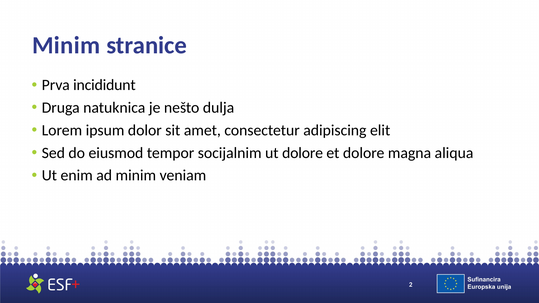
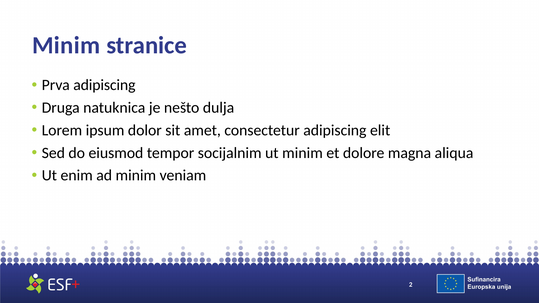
Prva incididunt: incididunt -> adipiscing
ut dolore: dolore -> minim
